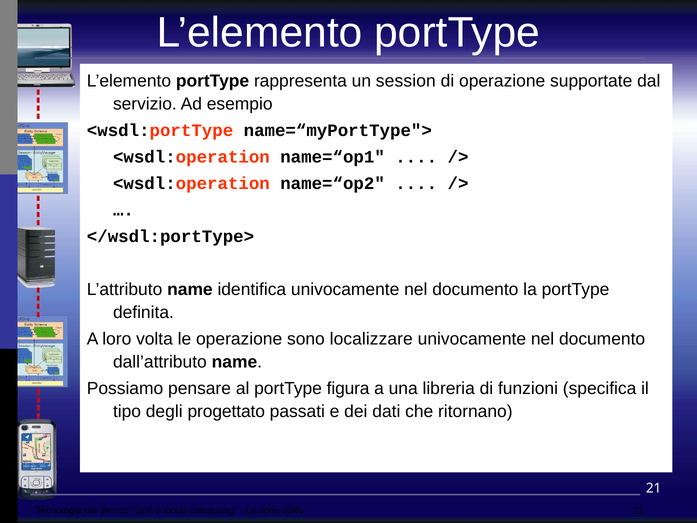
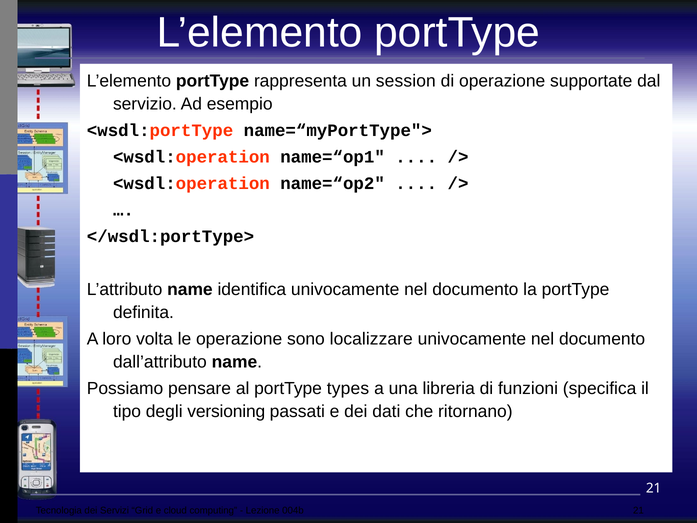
figura: figura -> types
progettato: progettato -> versioning
